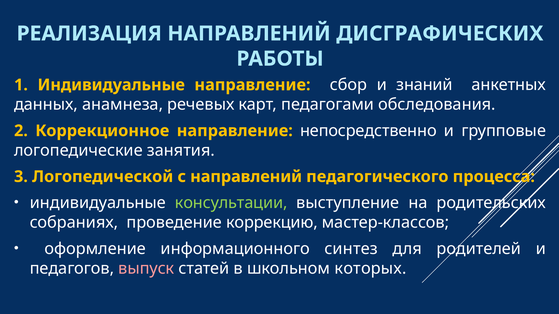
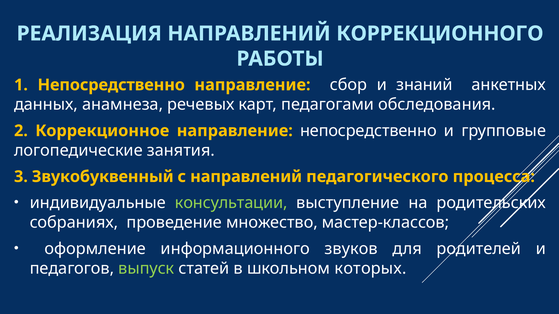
ДИСГРАФИЧЕСКИХ: ДИСГРАФИЧЕСКИХ -> КОРРЕКЦИОННОГО
1 Индивидуальные: Индивидуальные -> Непосредственно
Логопедической: Логопедической -> Звукобуквенный
коррекцию: коррекцию -> множество
синтез: синтез -> звуков
выпуск colour: pink -> light green
